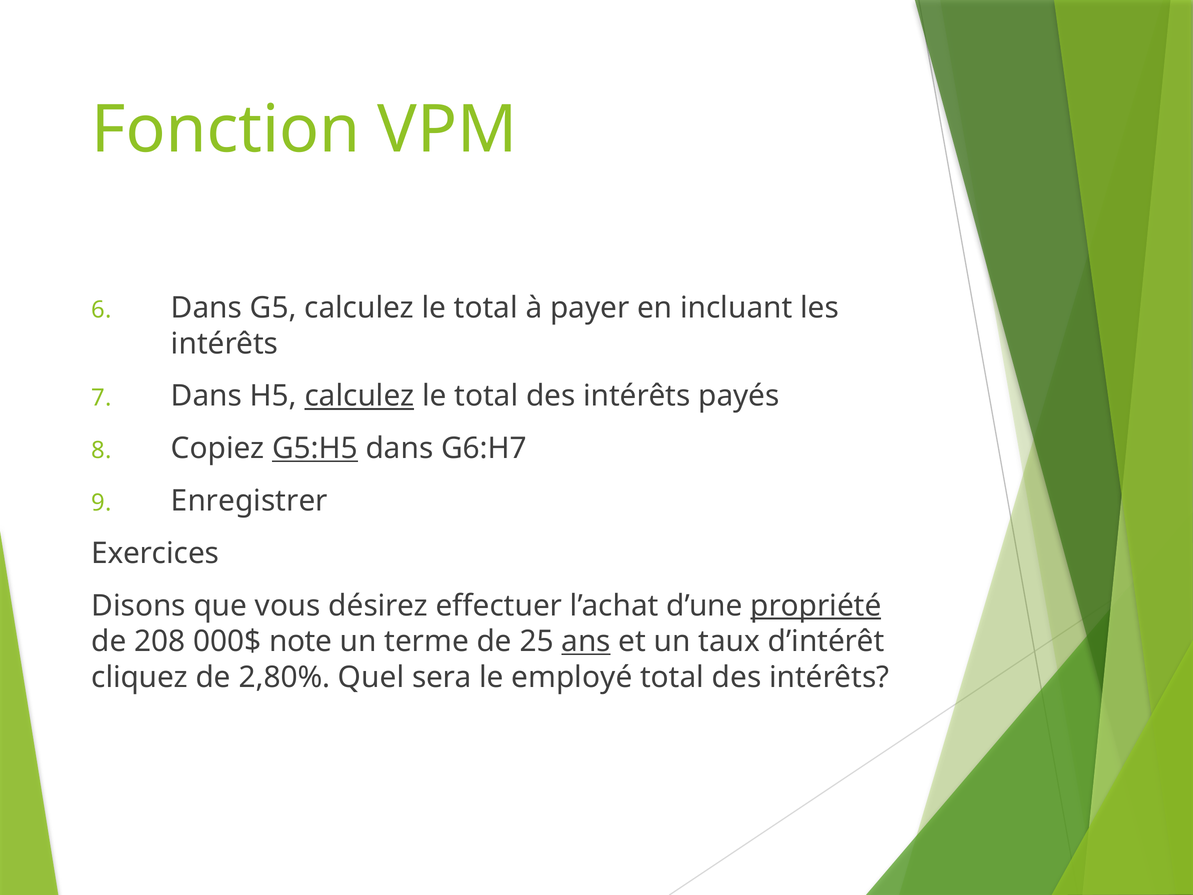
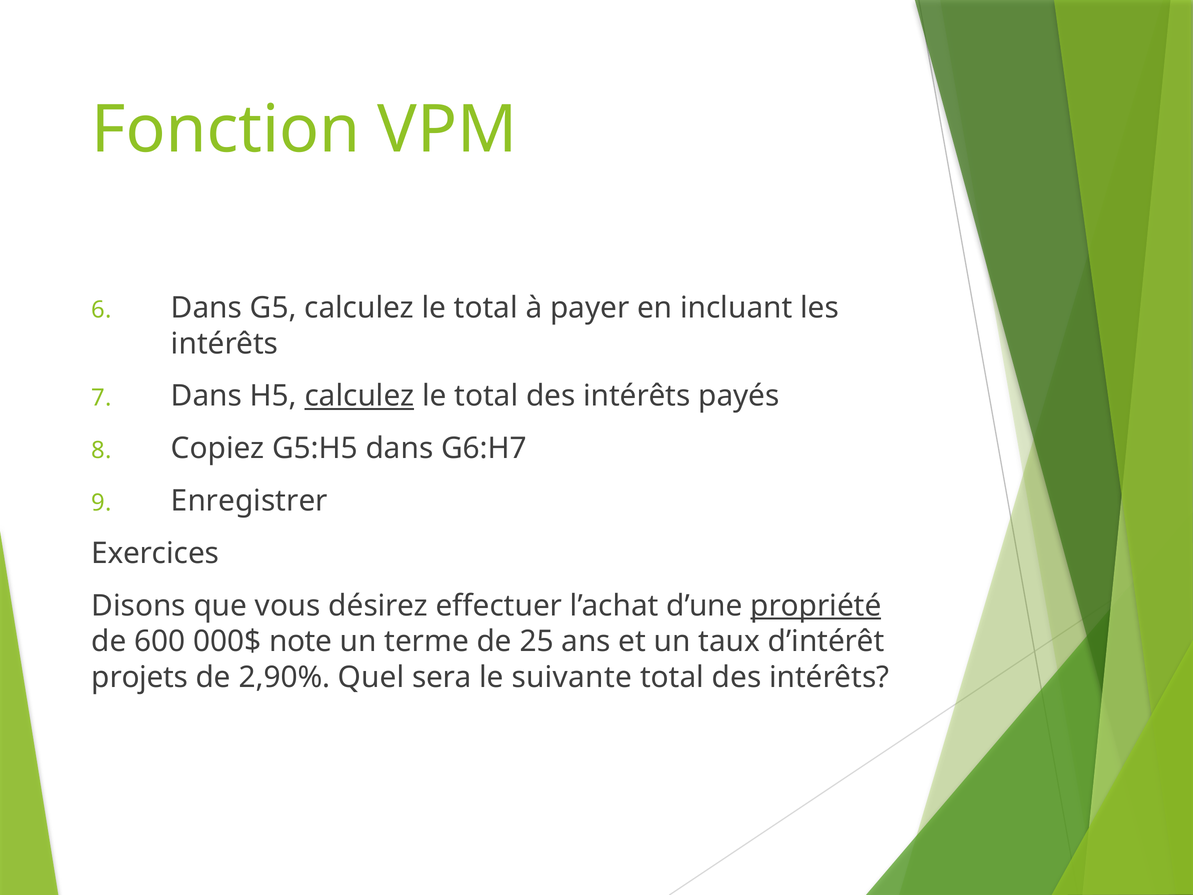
G5:H5 underline: present -> none
208: 208 -> 600
ans underline: present -> none
cliquez: cliquez -> projets
2,80%: 2,80% -> 2,90%
employé: employé -> suivante
